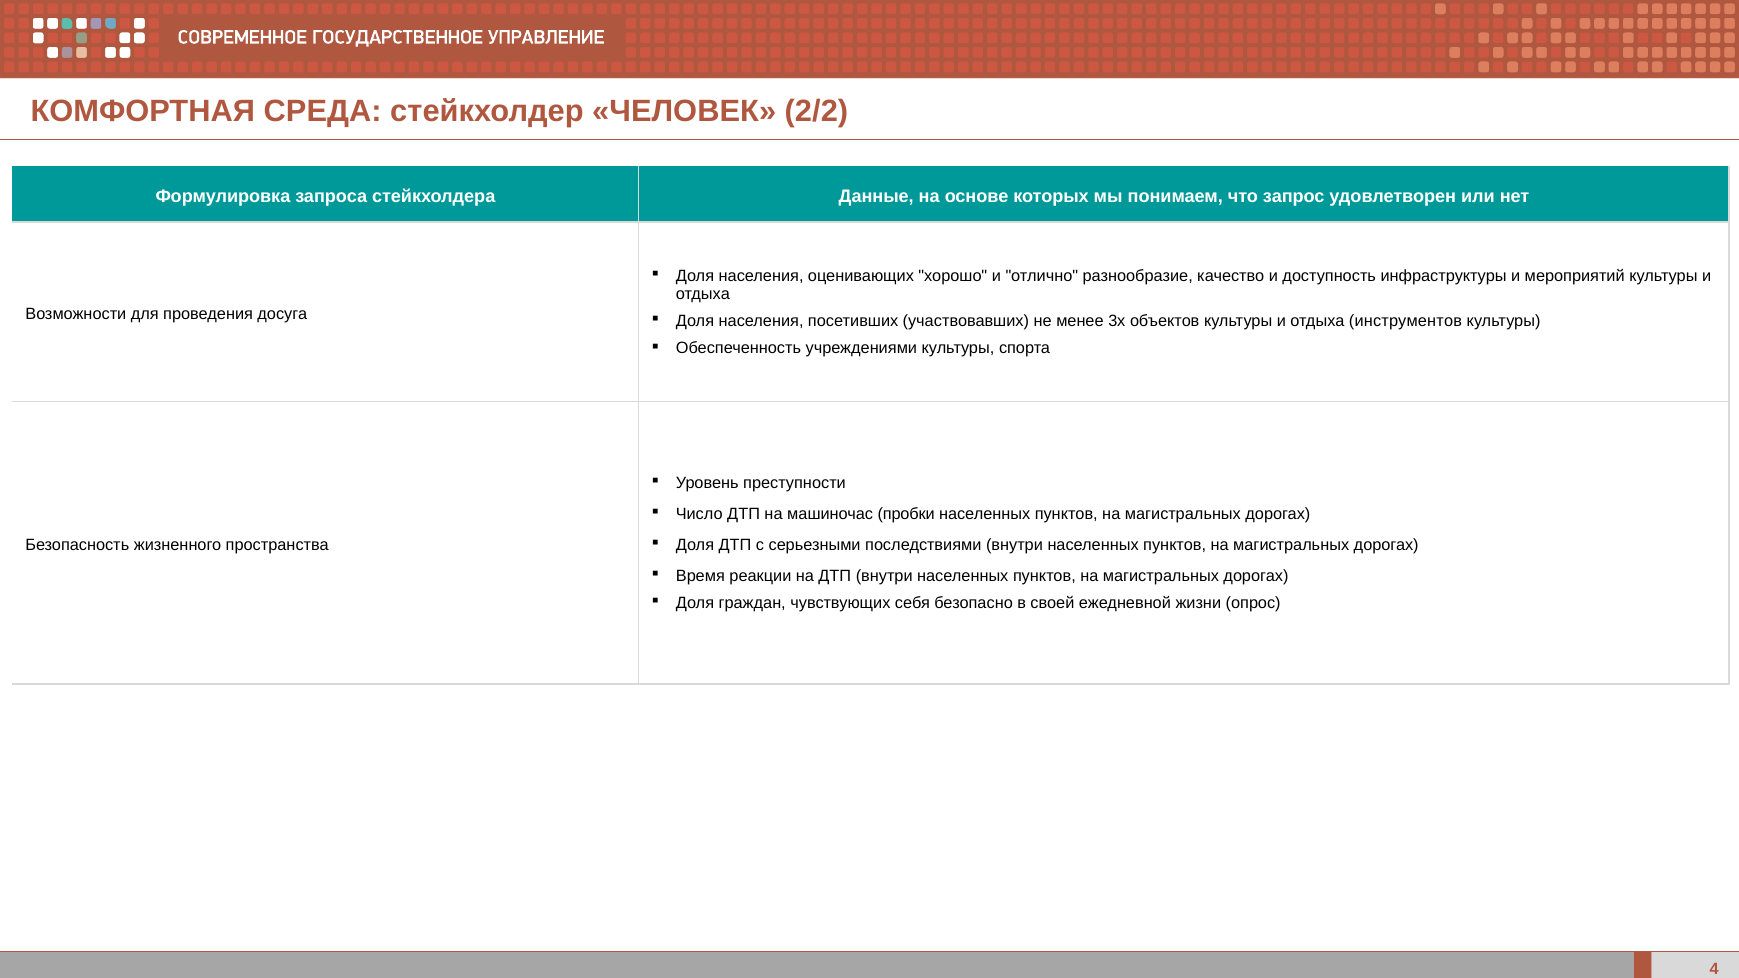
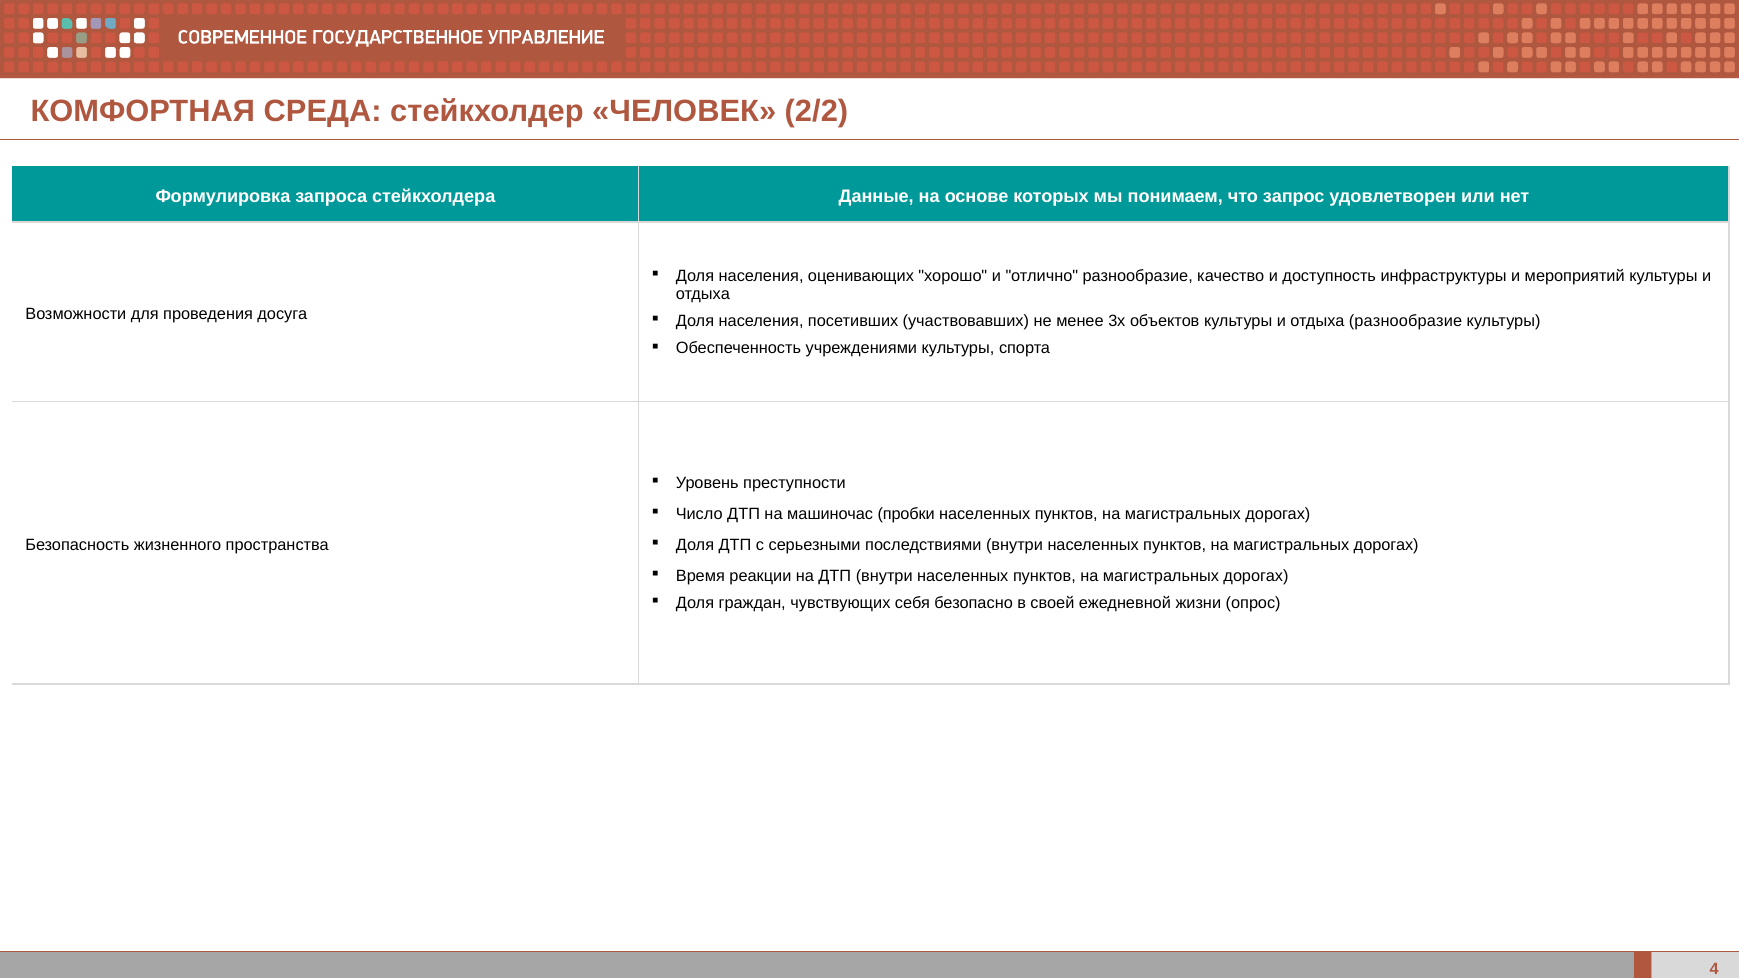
отдыха инструментов: инструментов -> разнообразие
